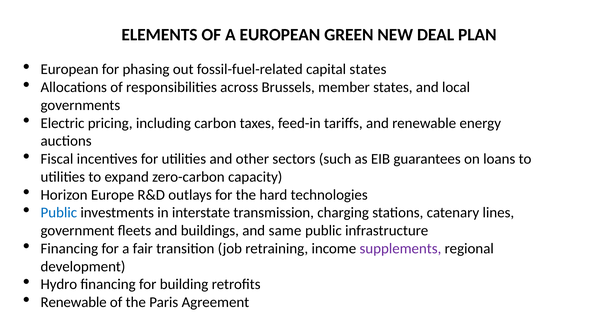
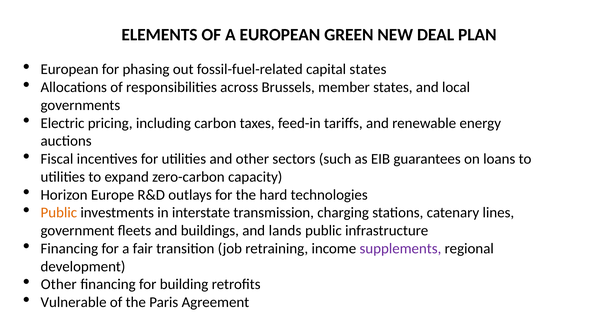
Public at (59, 213) colour: blue -> orange
same: same -> lands
Hydro at (59, 284): Hydro -> Other
Renewable at (74, 302): Renewable -> Vulnerable
